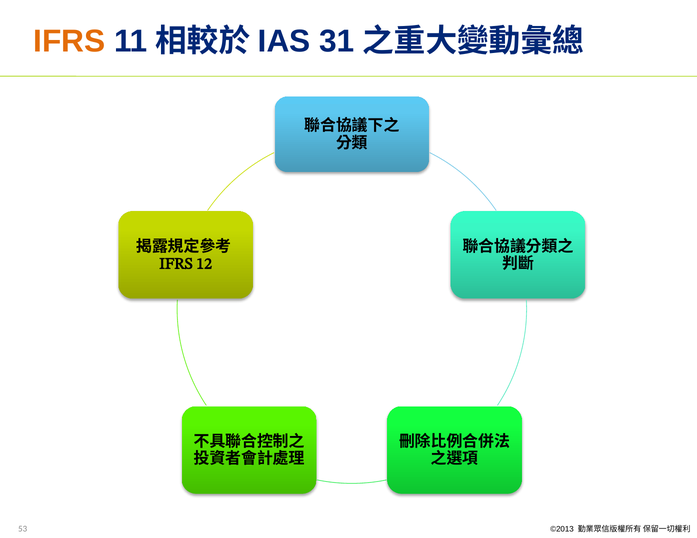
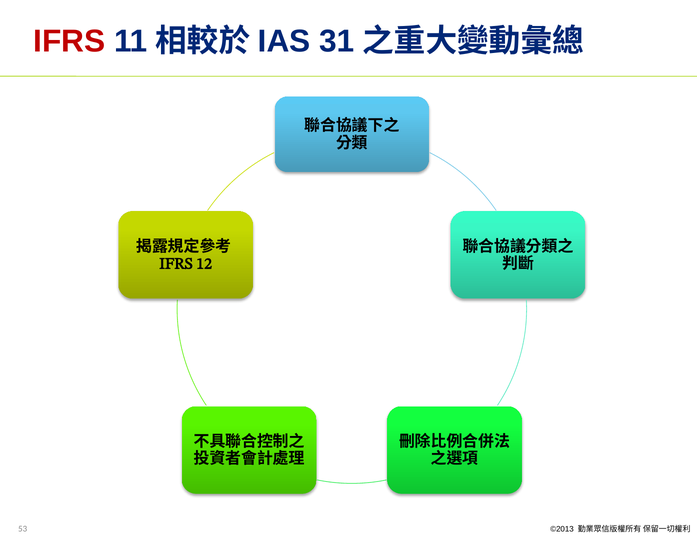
IFRS at (69, 41) colour: orange -> red
